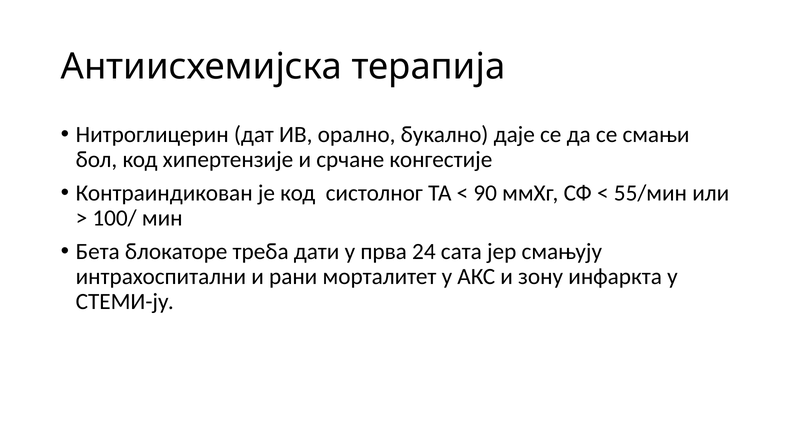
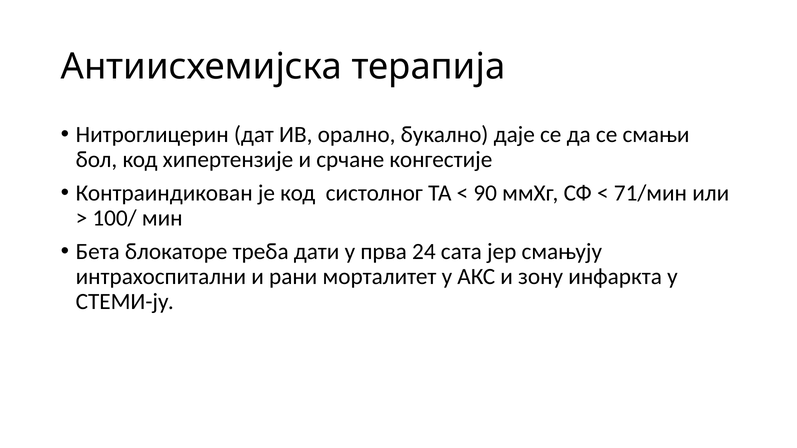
55/мин: 55/мин -> 71/мин
